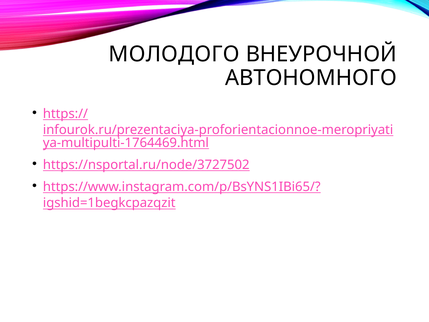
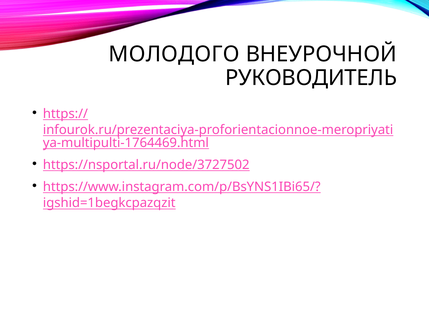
АВТОНОМНОГО: АВТОНОМНОГО -> РУКОВОДИТЕЛЬ
